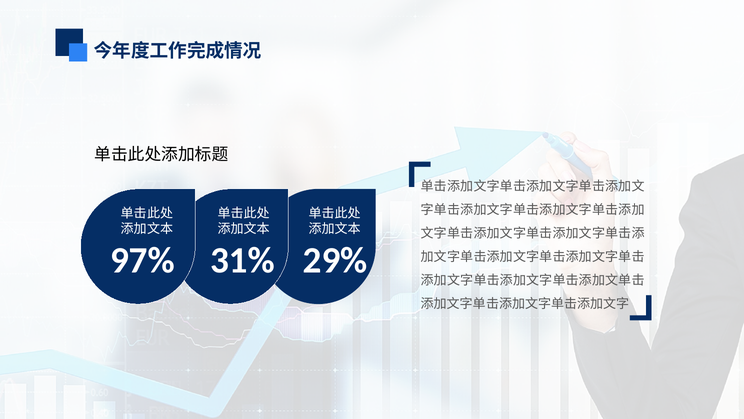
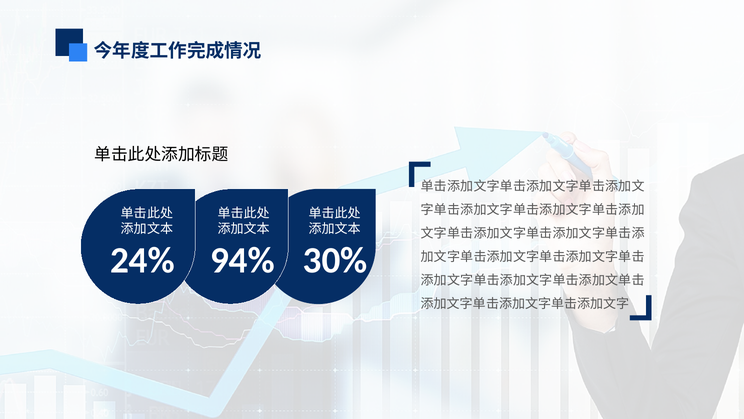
97%: 97% -> 24%
31%: 31% -> 94%
29%: 29% -> 30%
